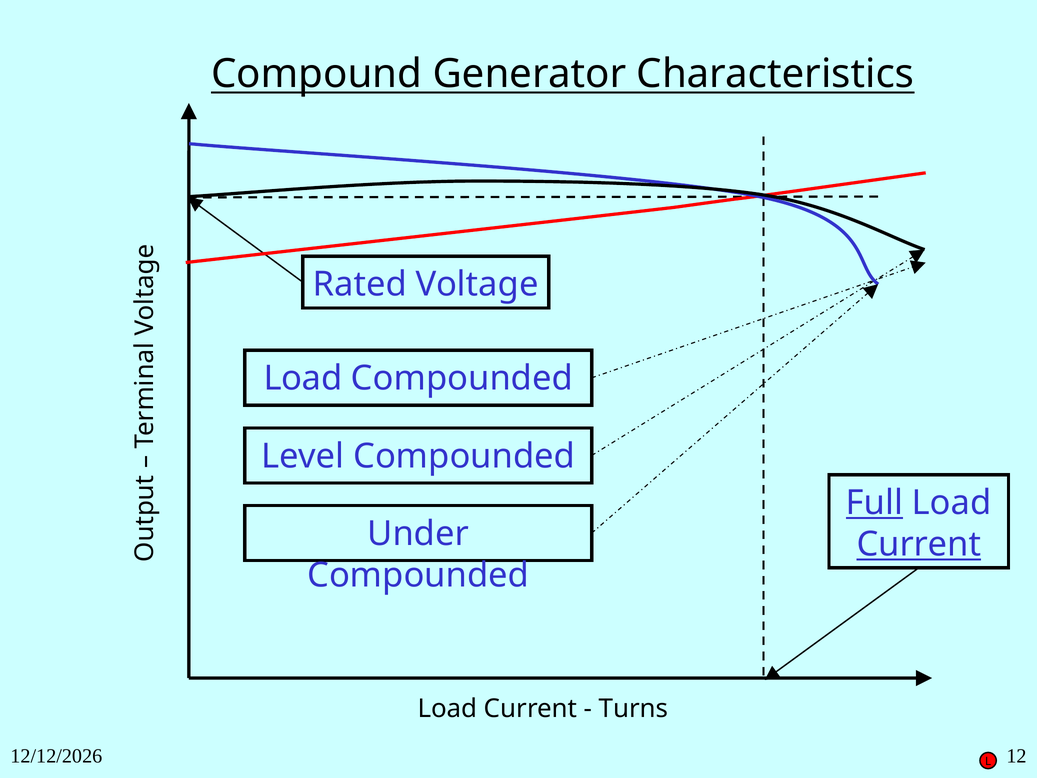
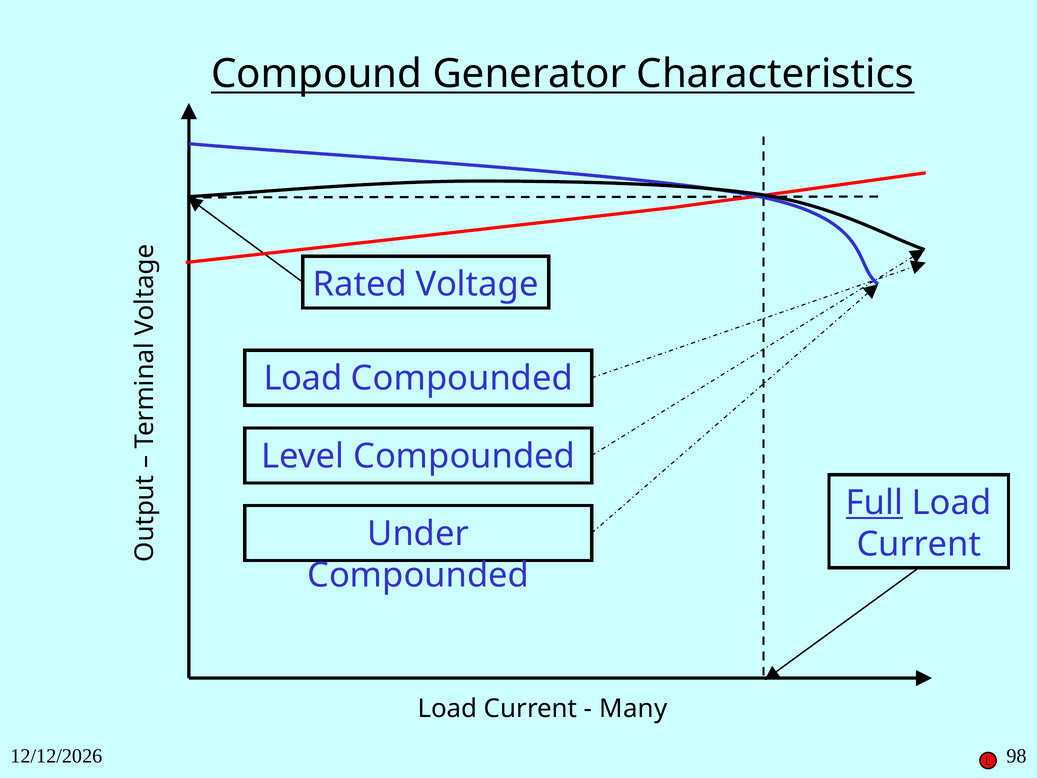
Current at (919, 544) underline: present -> none
Turns: Turns -> Many
12: 12 -> 98
